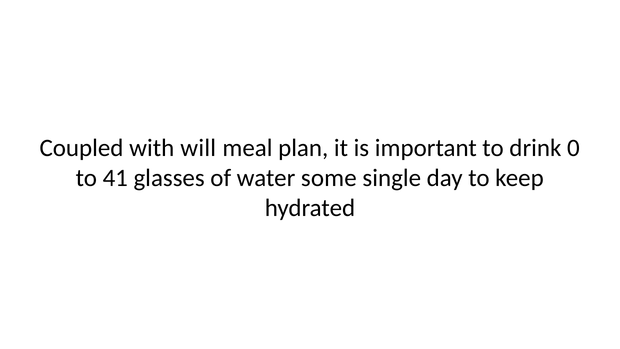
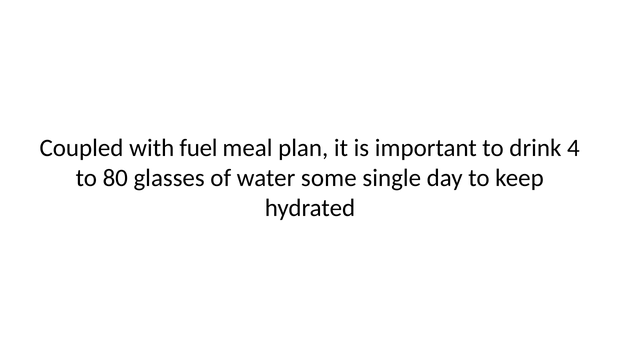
will: will -> fuel
0: 0 -> 4
41: 41 -> 80
